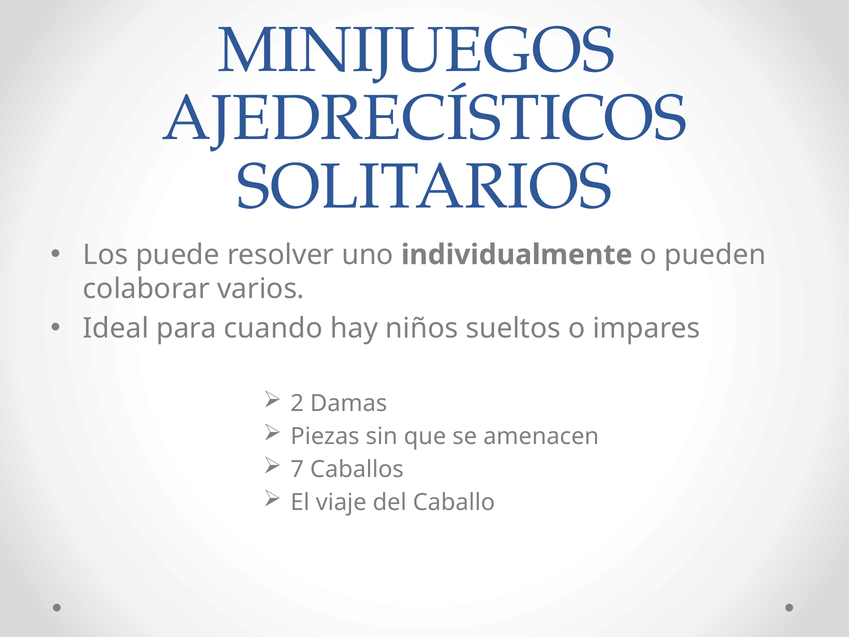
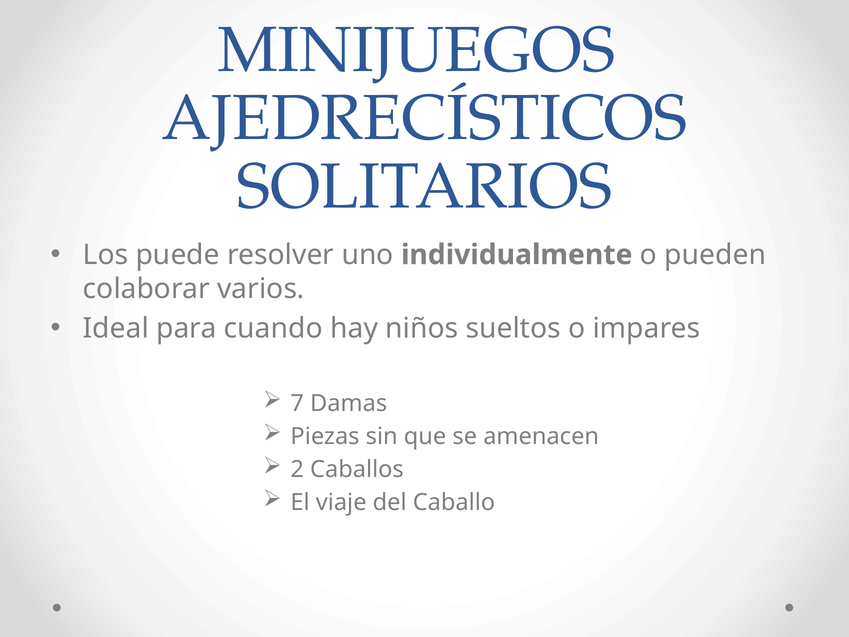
2: 2 -> 7
7: 7 -> 2
